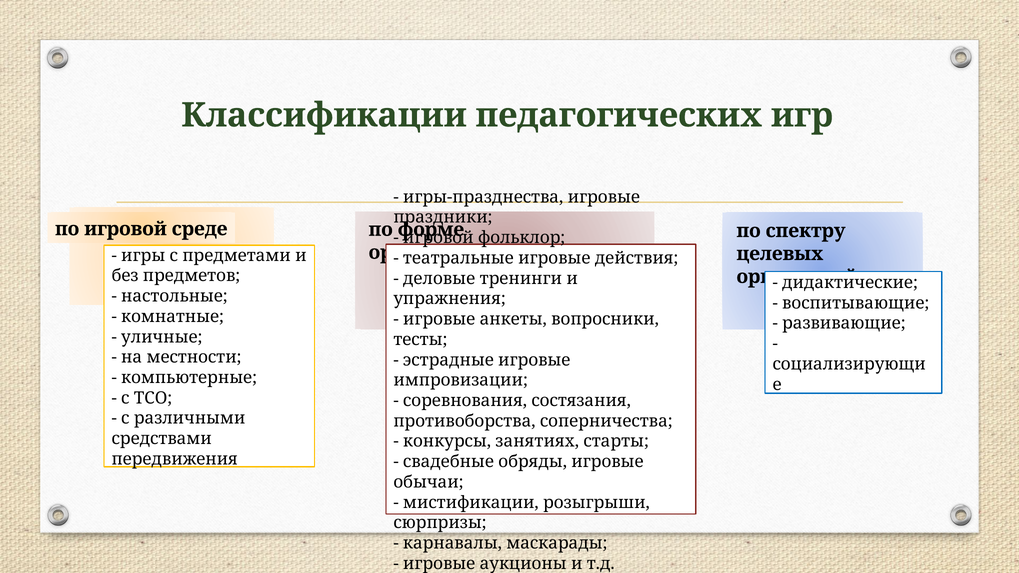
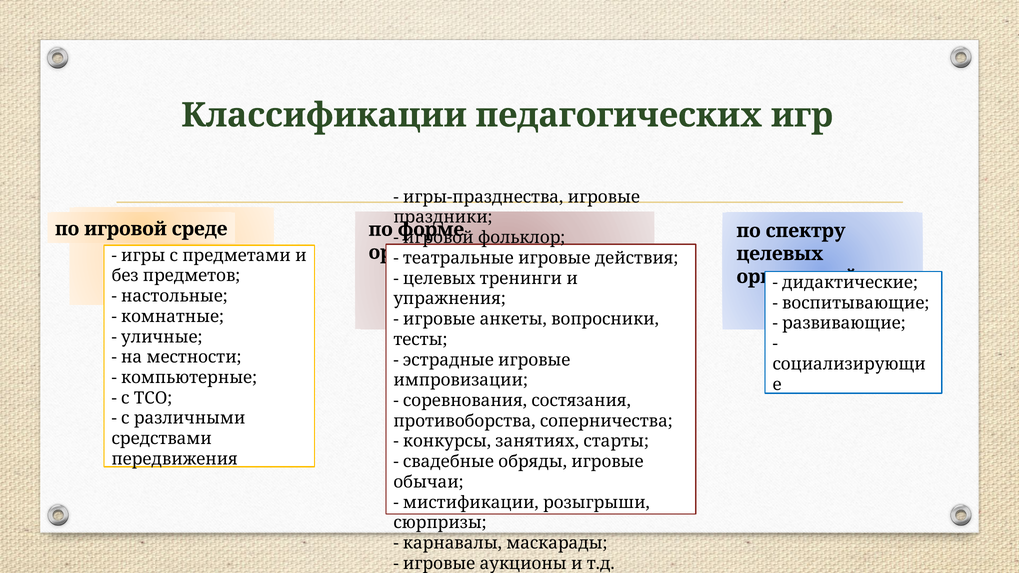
деловые at (439, 279): деловые -> целевых
